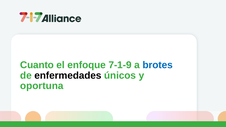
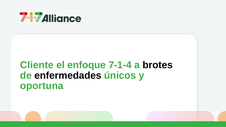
Cuanto: Cuanto -> Cliente
7-1-9: 7-1-9 -> 7-1-4
brotes colour: blue -> black
